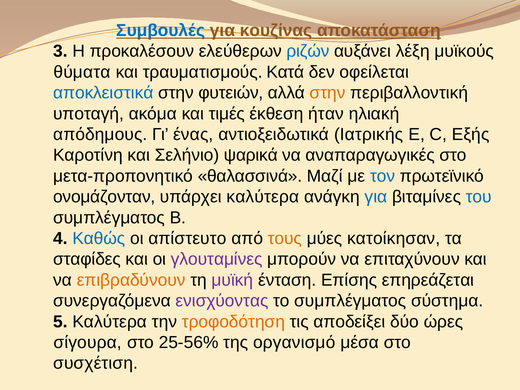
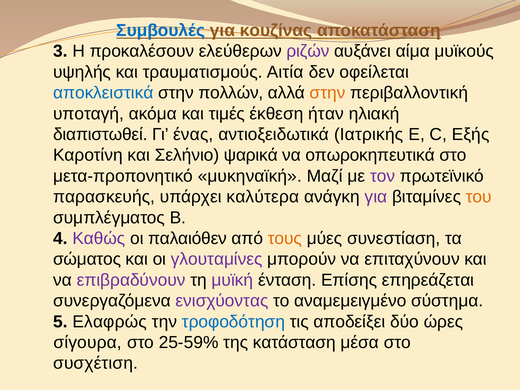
ριζών colour: blue -> purple
λέξη: λέξη -> αίμα
θύματα: θύματα -> υψηλής
Κατά: Κατά -> Αιτία
φυτειών: φυτειών -> πολλών
απόδημους: απόδημους -> διαπιστωθεί
αναπαραγωγικές: αναπαραγωγικές -> οπωροκηπευτικά
θαλασσινά: θαλασσινά -> μυκηναϊκή
τον colour: blue -> purple
ονομάζονταν: ονομάζονταν -> παρασκευής
για at (376, 197) colour: blue -> purple
του colour: blue -> orange
Καθώς colour: blue -> purple
απίστευτο: απίστευτο -> παλαιόθεν
κατοίκησαν: κατοίκησαν -> συνεστίαση
σταφίδες: σταφίδες -> σώματος
επιβραδύνουν colour: orange -> purple
το συμπλέγματος: συμπλέγματος -> αναμεμειγμένο
5 Καλύτερα: Καλύτερα -> Ελαφρώς
τροφοδότηση colour: orange -> blue
25-56%: 25-56% -> 25-59%
οργανισμό: οργανισμό -> κατάσταση
